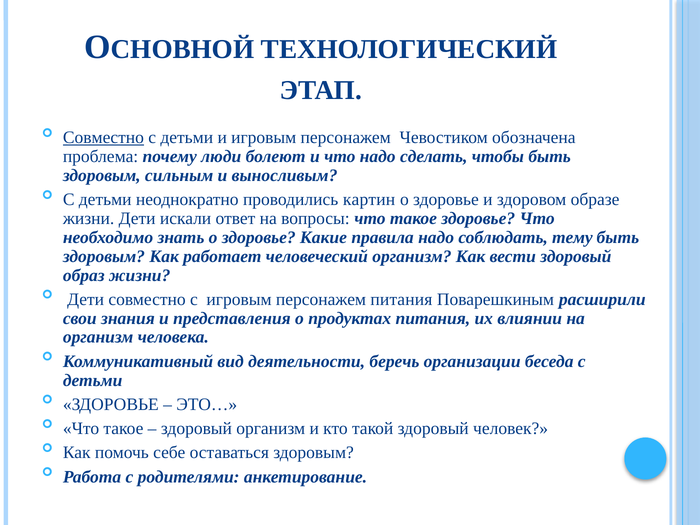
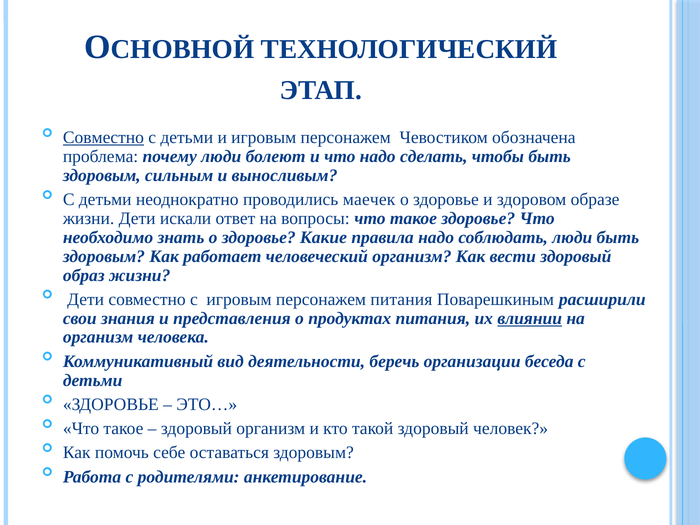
картин: картин -> маечек
соблюдать тему: тему -> люди
влиянии underline: none -> present
